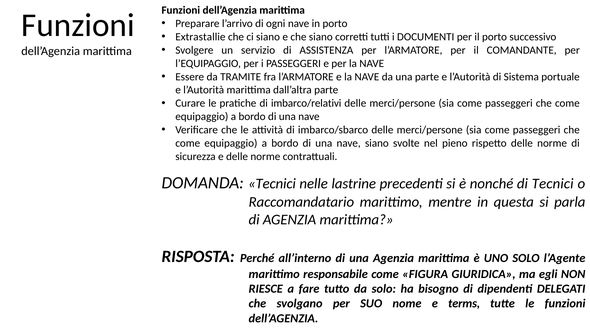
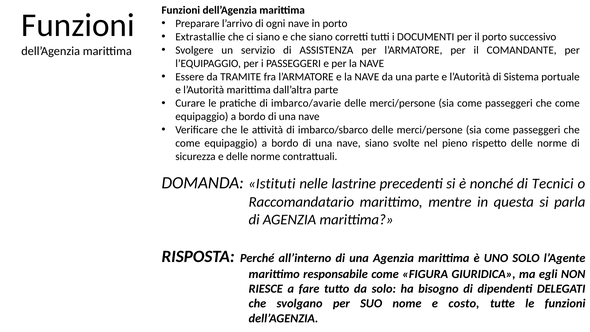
imbarco/relativi: imbarco/relativi -> imbarco/avarie
DOMANDA Tecnici: Tecnici -> Istituti
terms: terms -> costo
